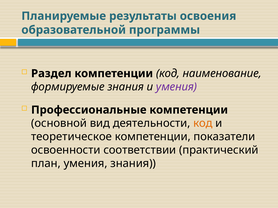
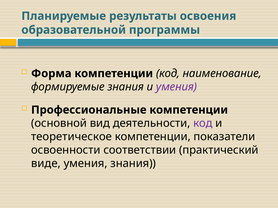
Раздел: Раздел -> Форма
код at (203, 124) colour: orange -> purple
план: план -> виде
